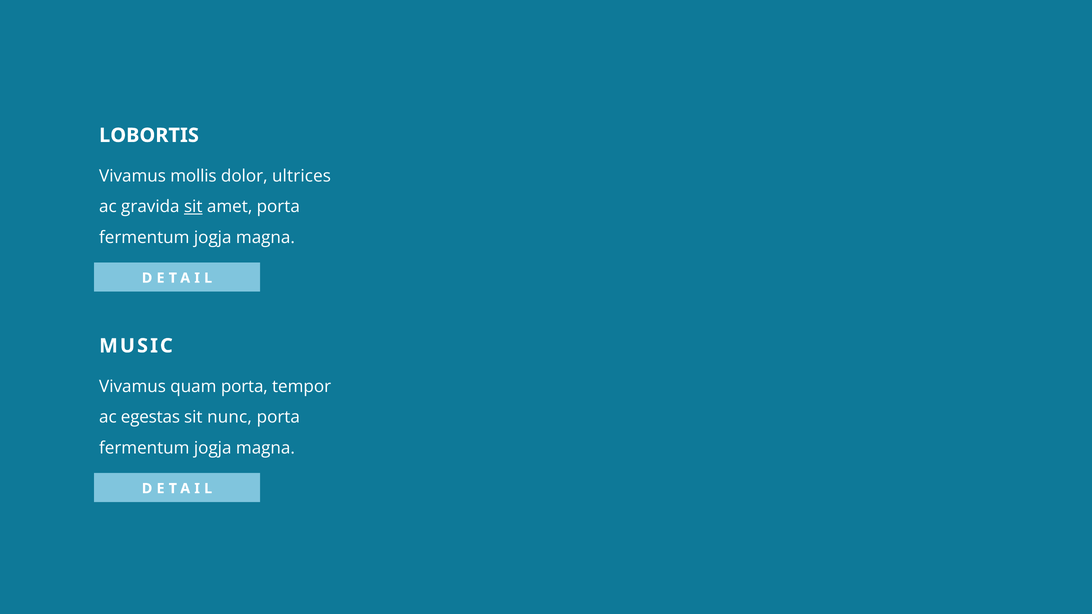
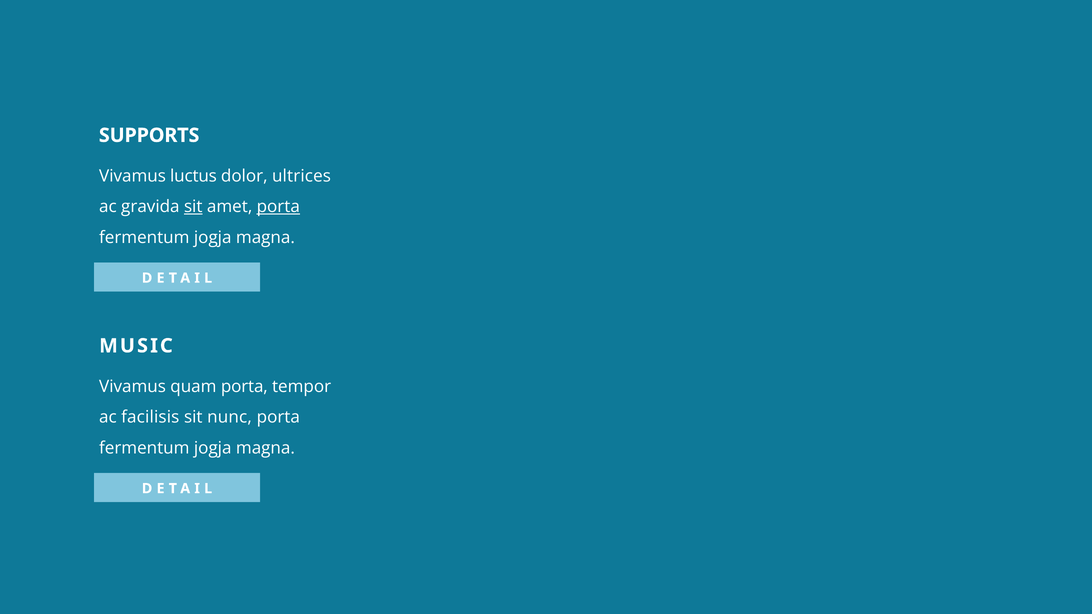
LOBORTIS: LOBORTIS -> SUPPORTS
mollis: mollis -> luctus
porta at (278, 207) underline: none -> present
egestas: egestas -> facilisis
